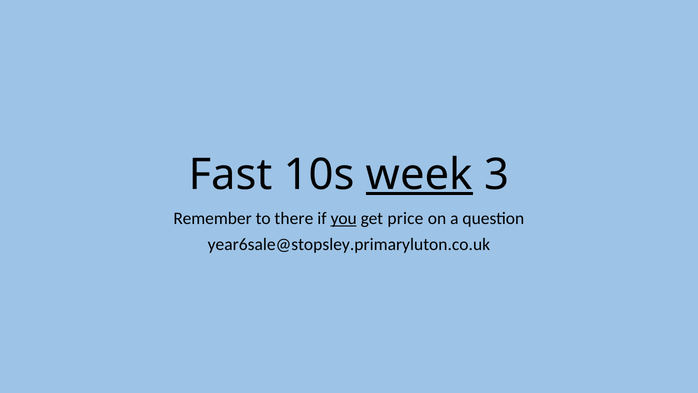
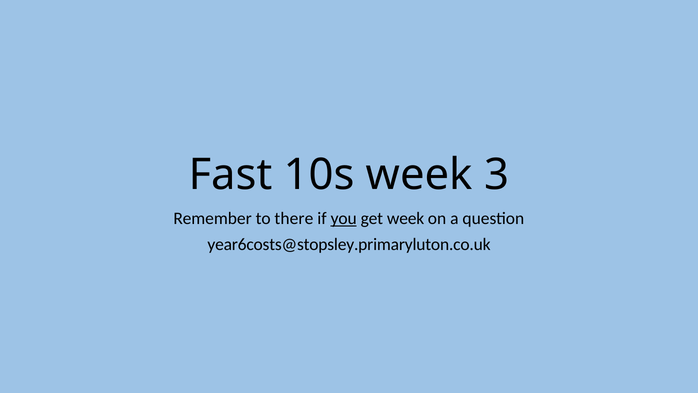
week at (419, 174) underline: present -> none
get price: price -> week
year6sale@stopsley.primaryluton.co.uk: year6sale@stopsley.primaryluton.co.uk -> year6costs@stopsley.primaryluton.co.uk
